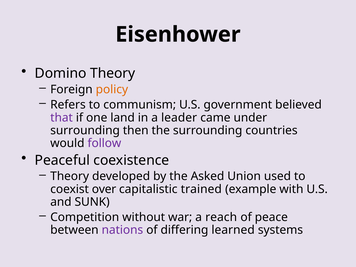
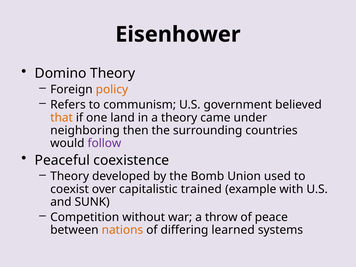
that colour: purple -> orange
a leader: leader -> theory
surrounding at (85, 130): surrounding -> neighboring
Asked: Asked -> Bomb
reach: reach -> throw
nations colour: purple -> orange
